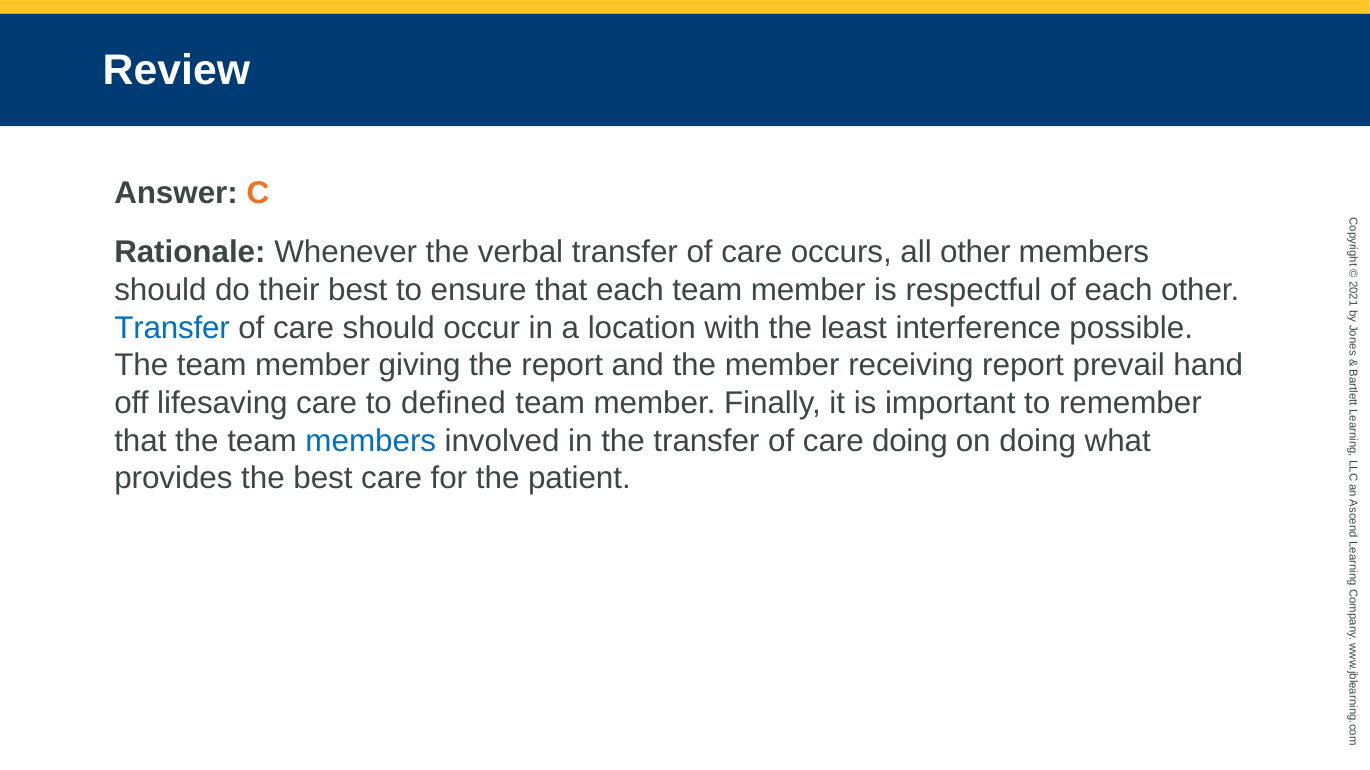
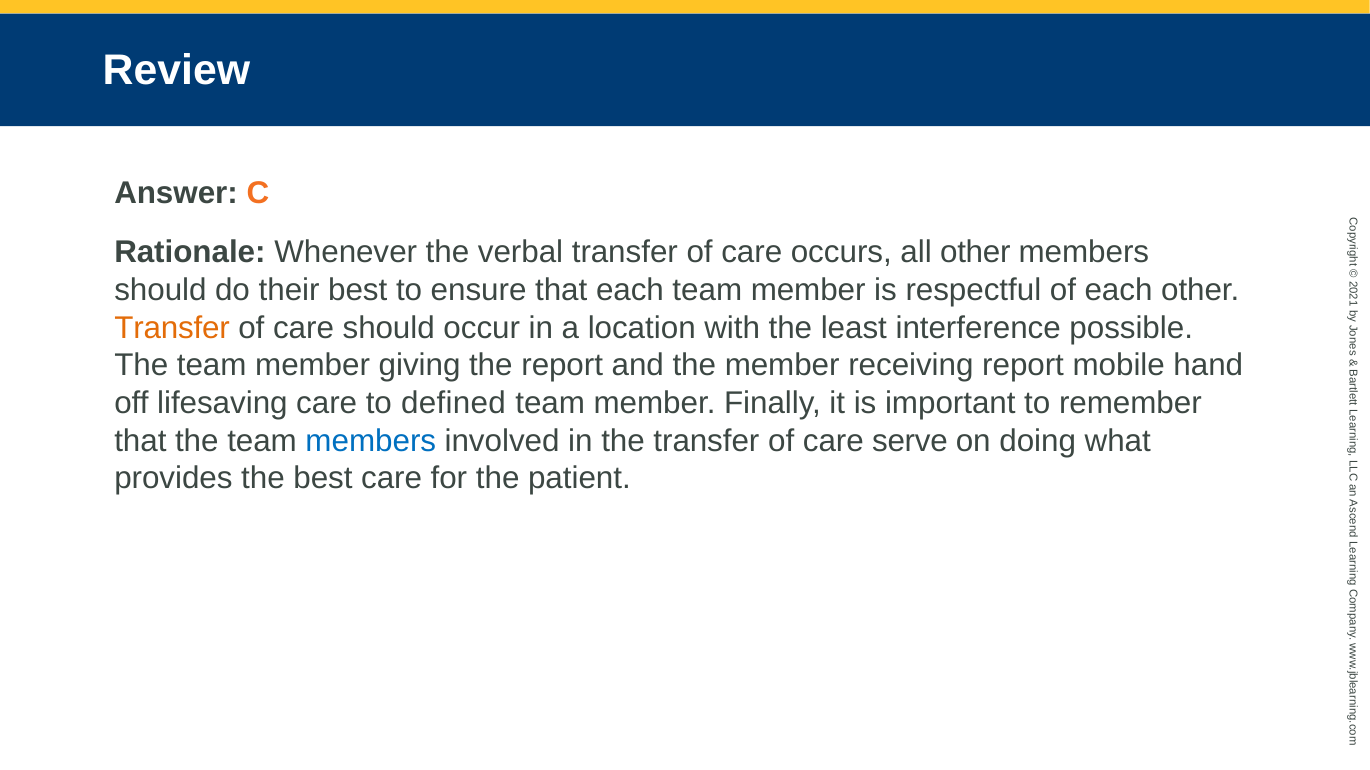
Transfer at (172, 328) colour: blue -> orange
prevail: prevail -> mobile
care doing: doing -> serve
